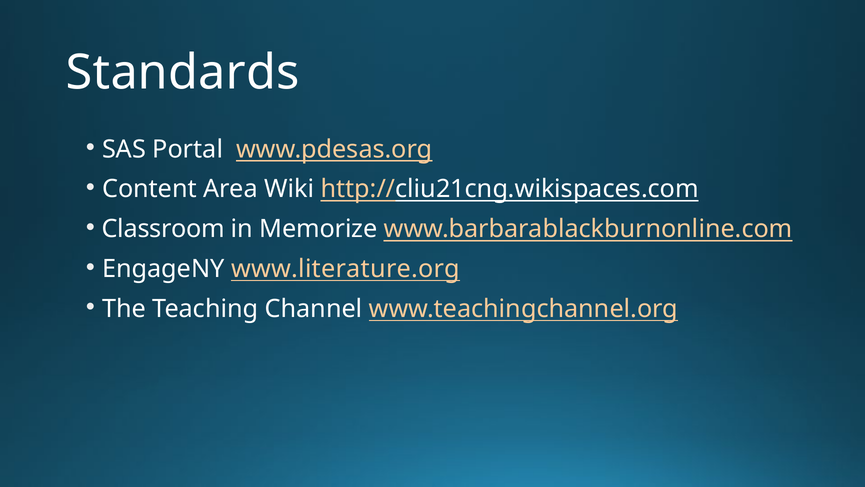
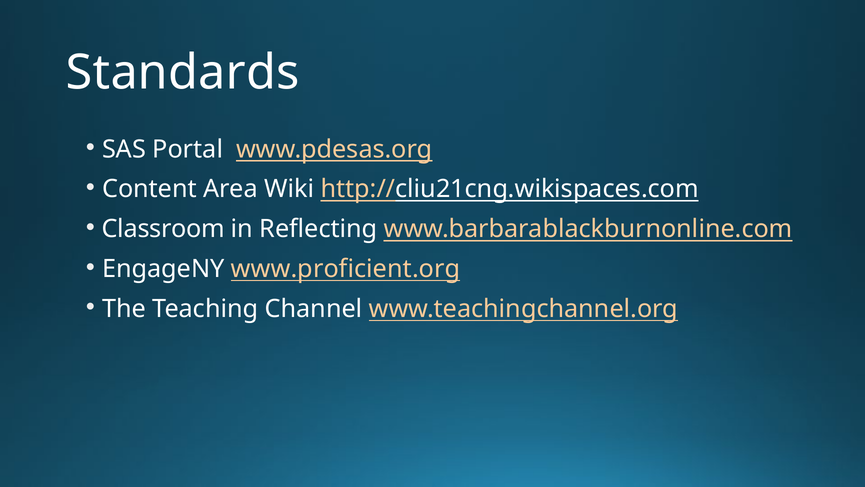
Memorize: Memorize -> Reflecting
www.literature.org: www.literature.org -> www.proficient.org
